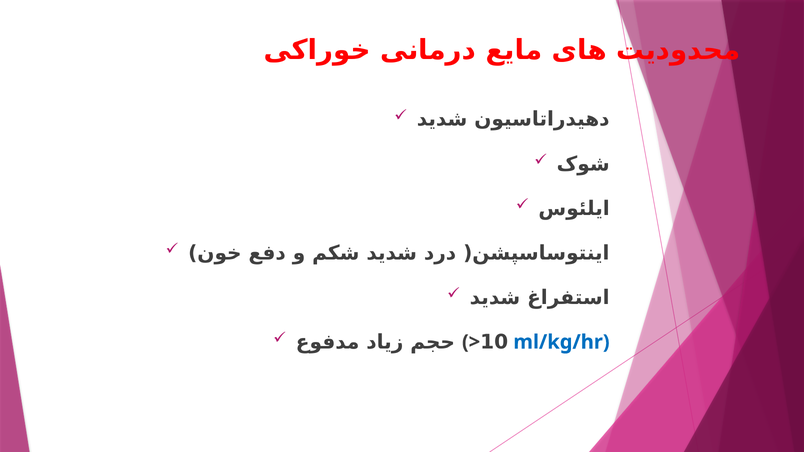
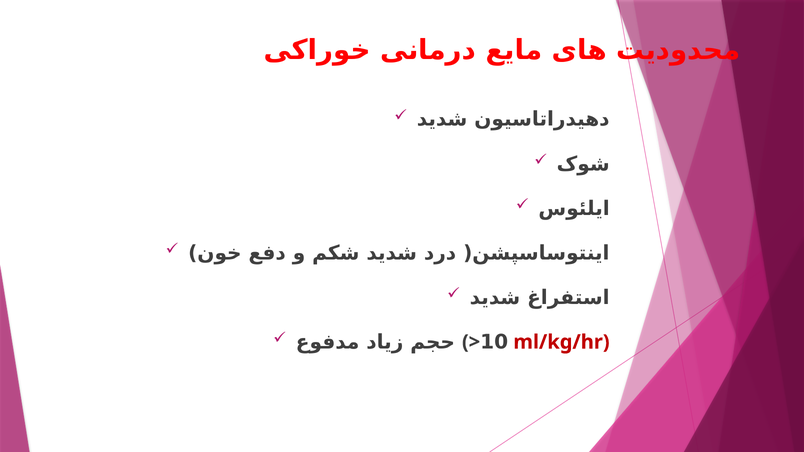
ml/kg/hr colour: blue -> red
